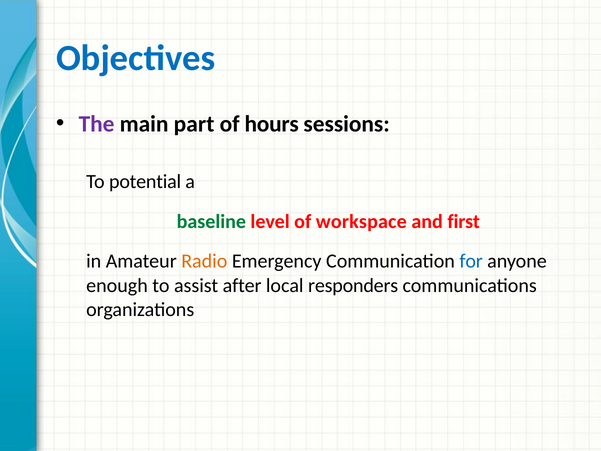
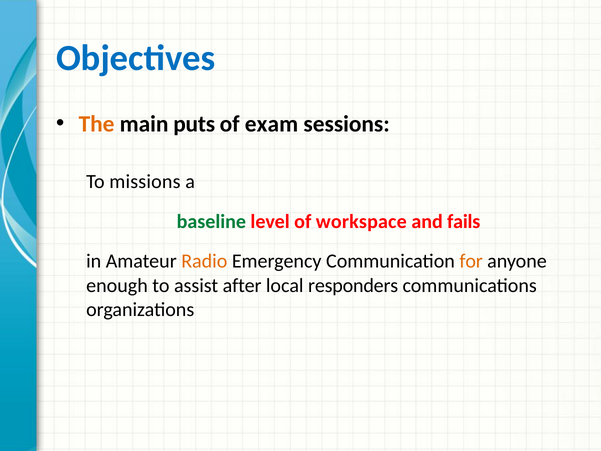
The colour: purple -> orange
part: part -> puts
hours: hours -> exam
potential: potential -> missions
first: first -> fails
for colour: blue -> orange
